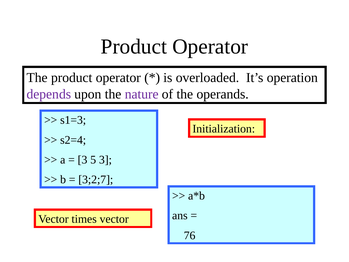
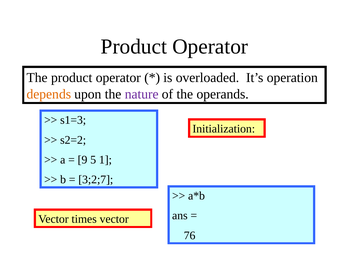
depends colour: purple -> orange
s2=4: s2=4 -> s2=2
3 at (83, 160): 3 -> 9
5 3: 3 -> 1
